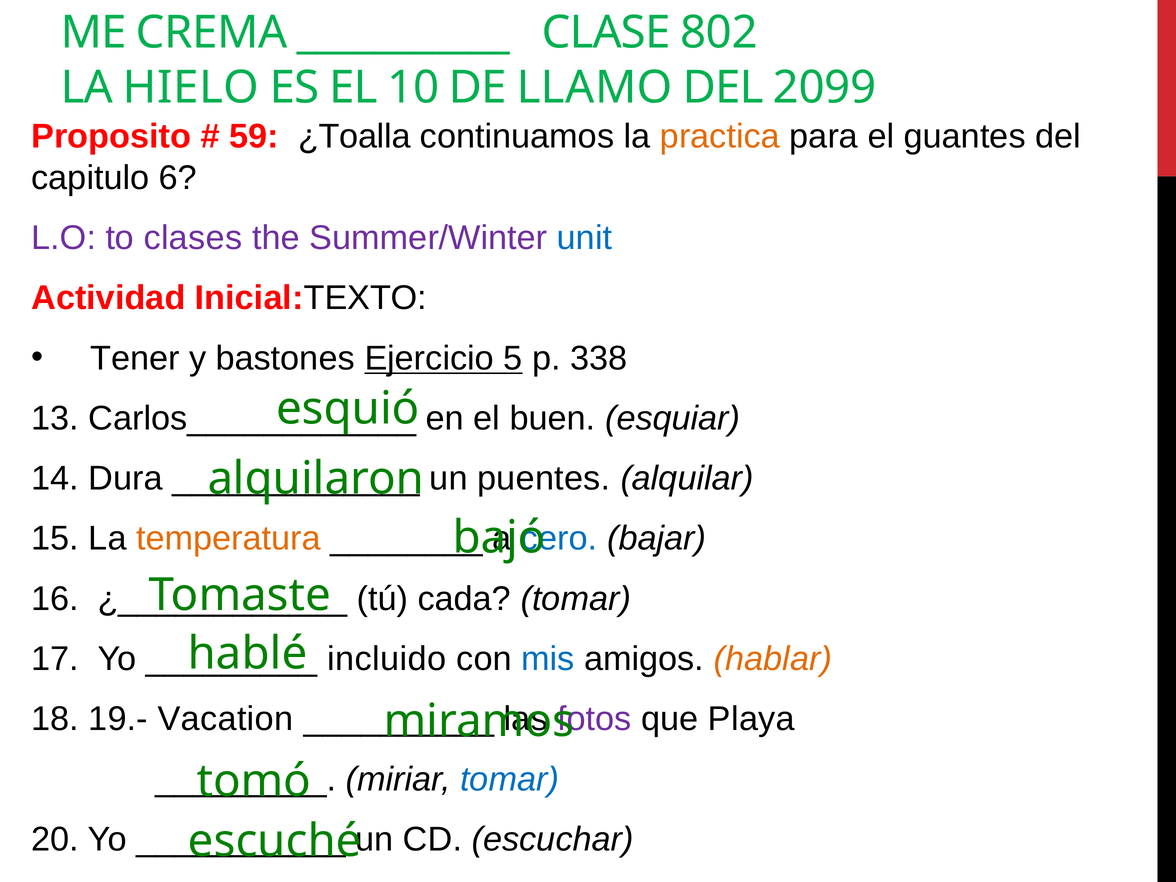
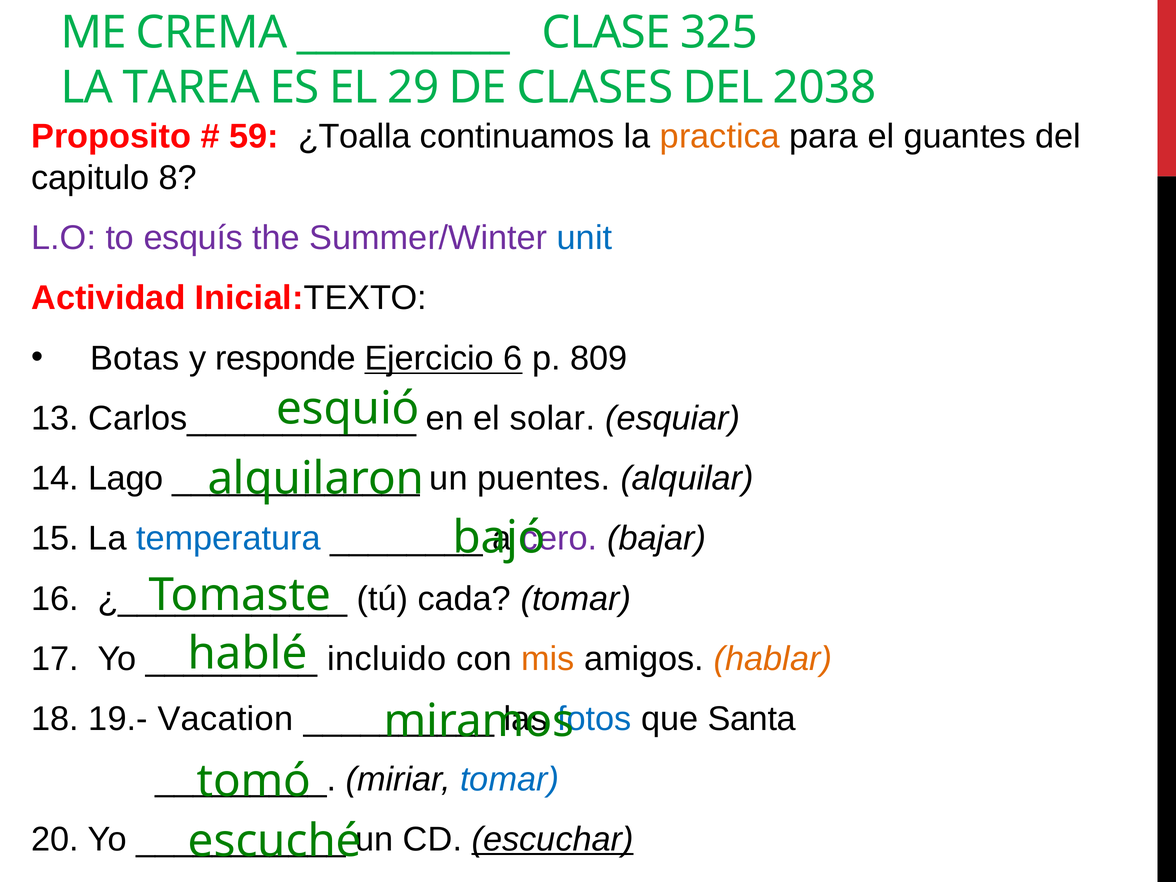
802: 802 -> 325
HIELO: HIELO -> TAREA
10: 10 -> 29
LLAMO: LLAMO -> CLASES
2099: 2099 -> 2038
6: 6 -> 8
clases: clases -> esquís
Tener: Tener -> Botas
bastones: bastones -> responde
5: 5 -> 6
338: 338 -> 809
buen: buen -> solar
Dura: Dura -> Lago
temperatura colour: orange -> blue
cero colour: blue -> purple
mis colour: blue -> orange
fotos colour: purple -> blue
Playa: Playa -> Santa
escuchar underline: none -> present
